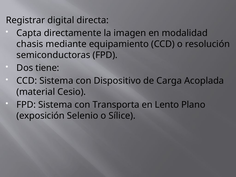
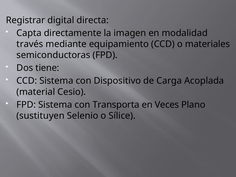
chasis: chasis -> través
resolución: resolución -> materiales
Lento: Lento -> Veces
exposición: exposición -> sustituyen
